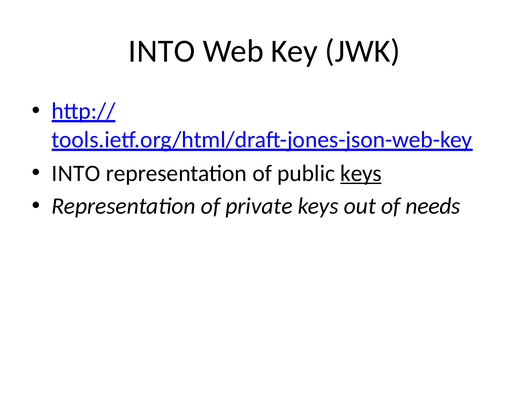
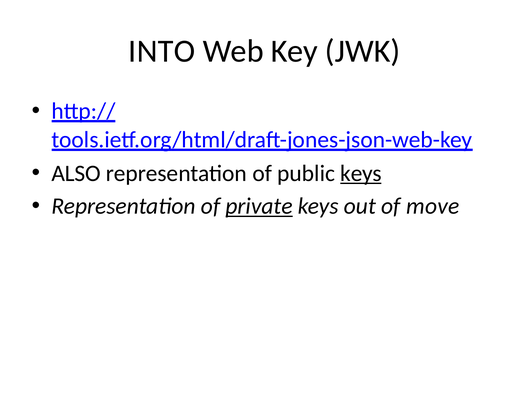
INTO at (76, 173): INTO -> ALSO
private underline: none -> present
needs: needs -> move
